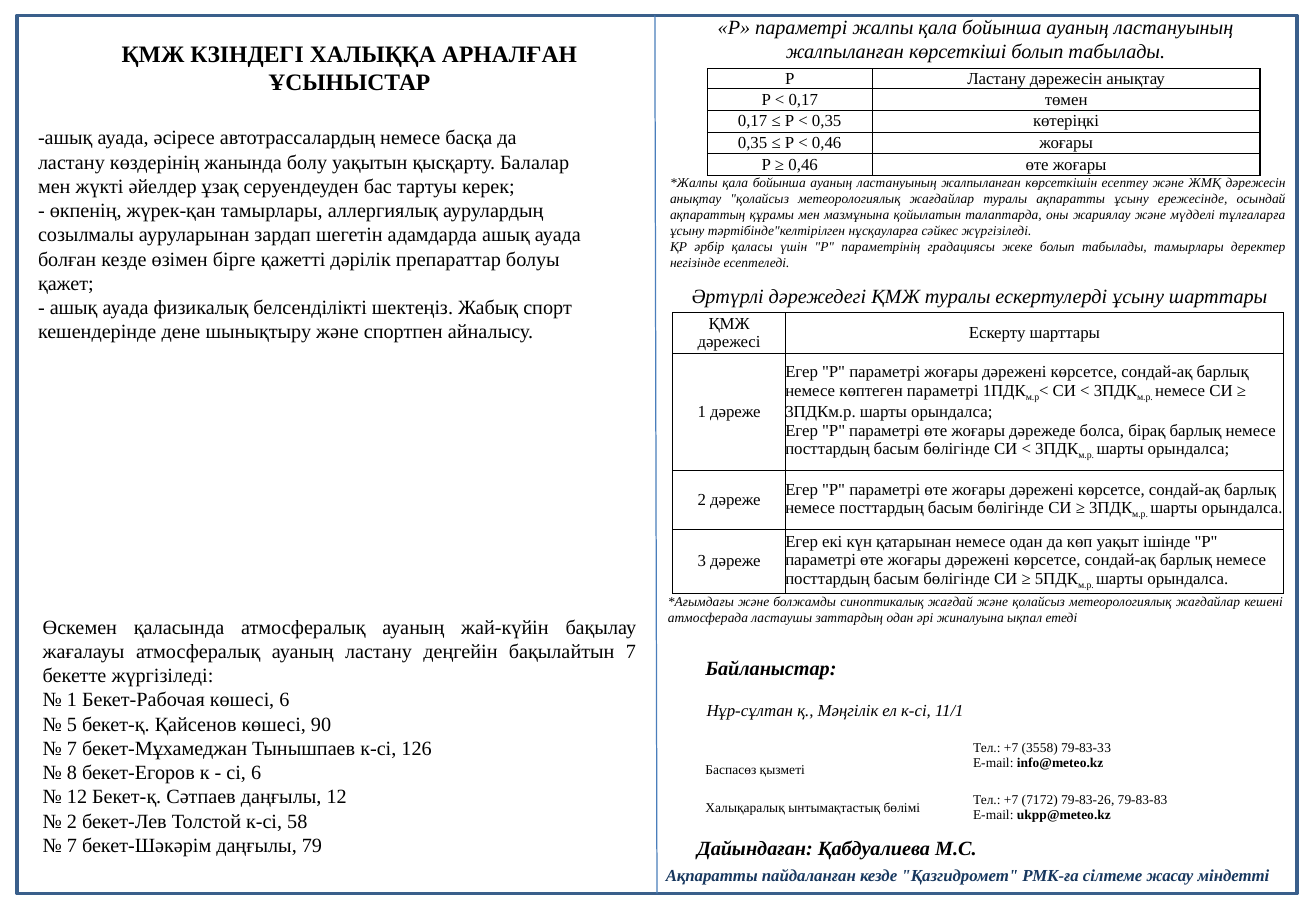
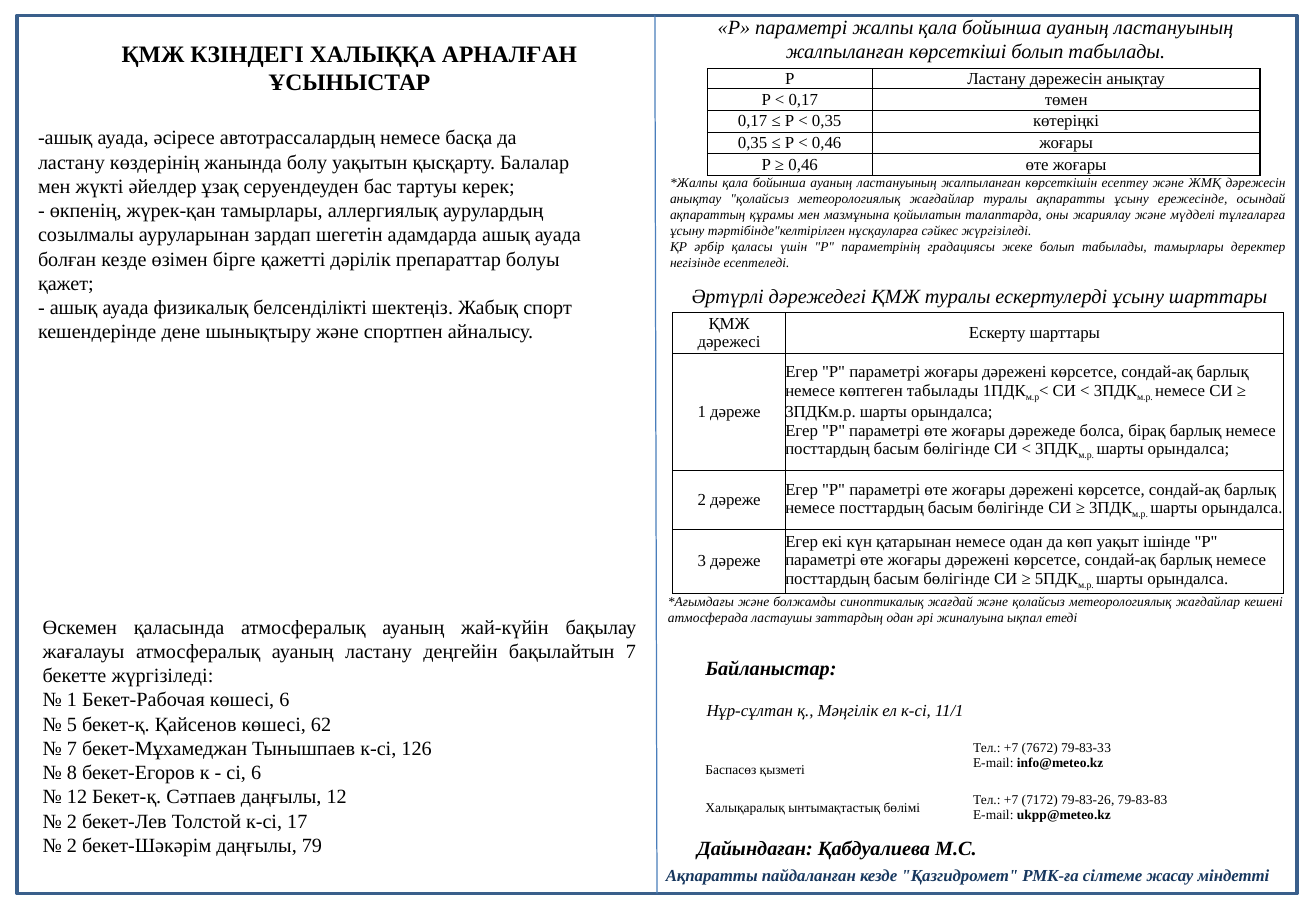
көптеген параметрі: параметрі -> табылады
90: 90 -> 62
3558: 3558 -> 7672
58: 58 -> 17
7 at (72, 846): 7 -> 2
